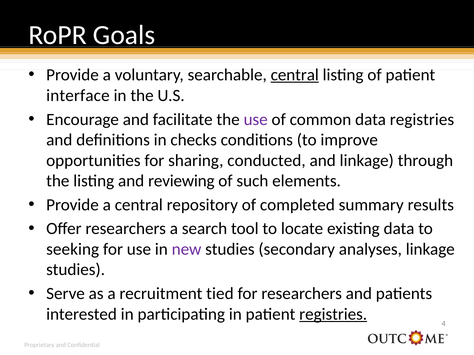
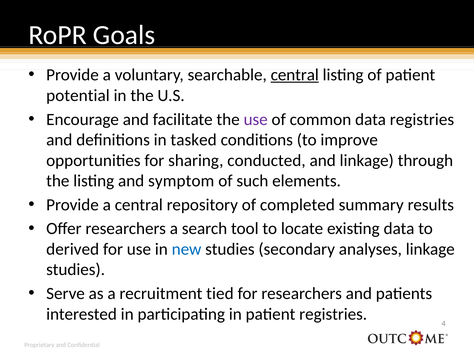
interface: interface -> potential
checks: checks -> tasked
reviewing: reviewing -> symptom
seeking: seeking -> derived
new colour: purple -> blue
registries at (333, 315) underline: present -> none
